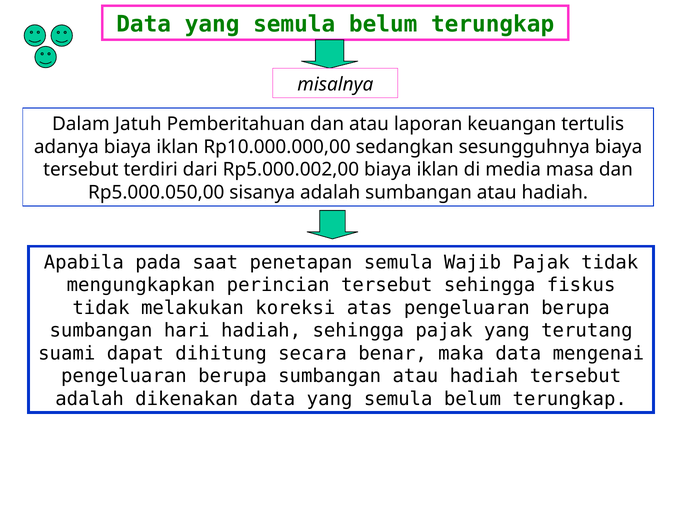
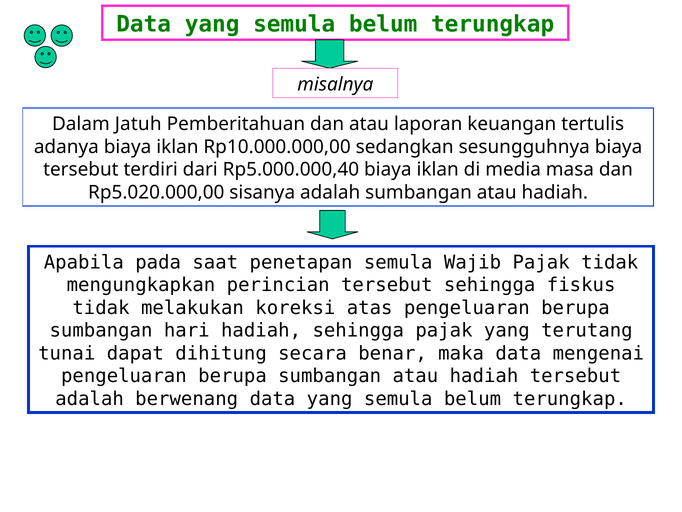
Rp5.000.002,00: Rp5.000.002,00 -> Rp5.000.000,40
Rp5.000.050,00: Rp5.000.050,00 -> Rp5.020.000,00
suami: suami -> tunai
dikenakan: dikenakan -> berwenang
